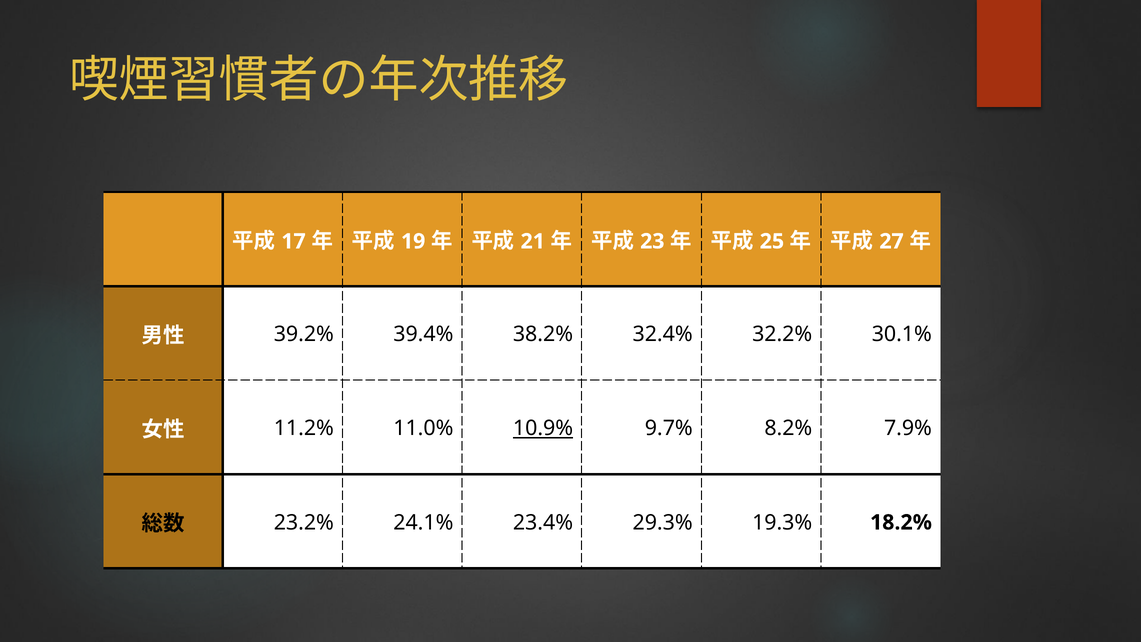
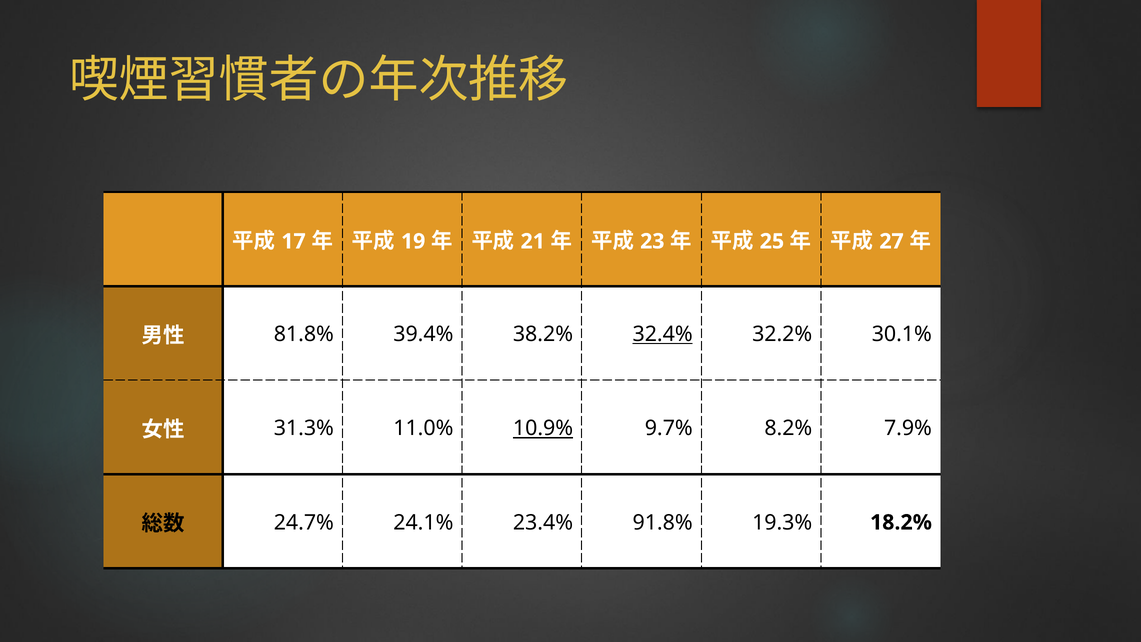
39.2%: 39.2% -> 81.8%
32.4% underline: none -> present
11.2%: 11.2% -> 31.3%
23.2%: 23.2% -> 24.7%
29.3%: 29.3% -> 91.8%
